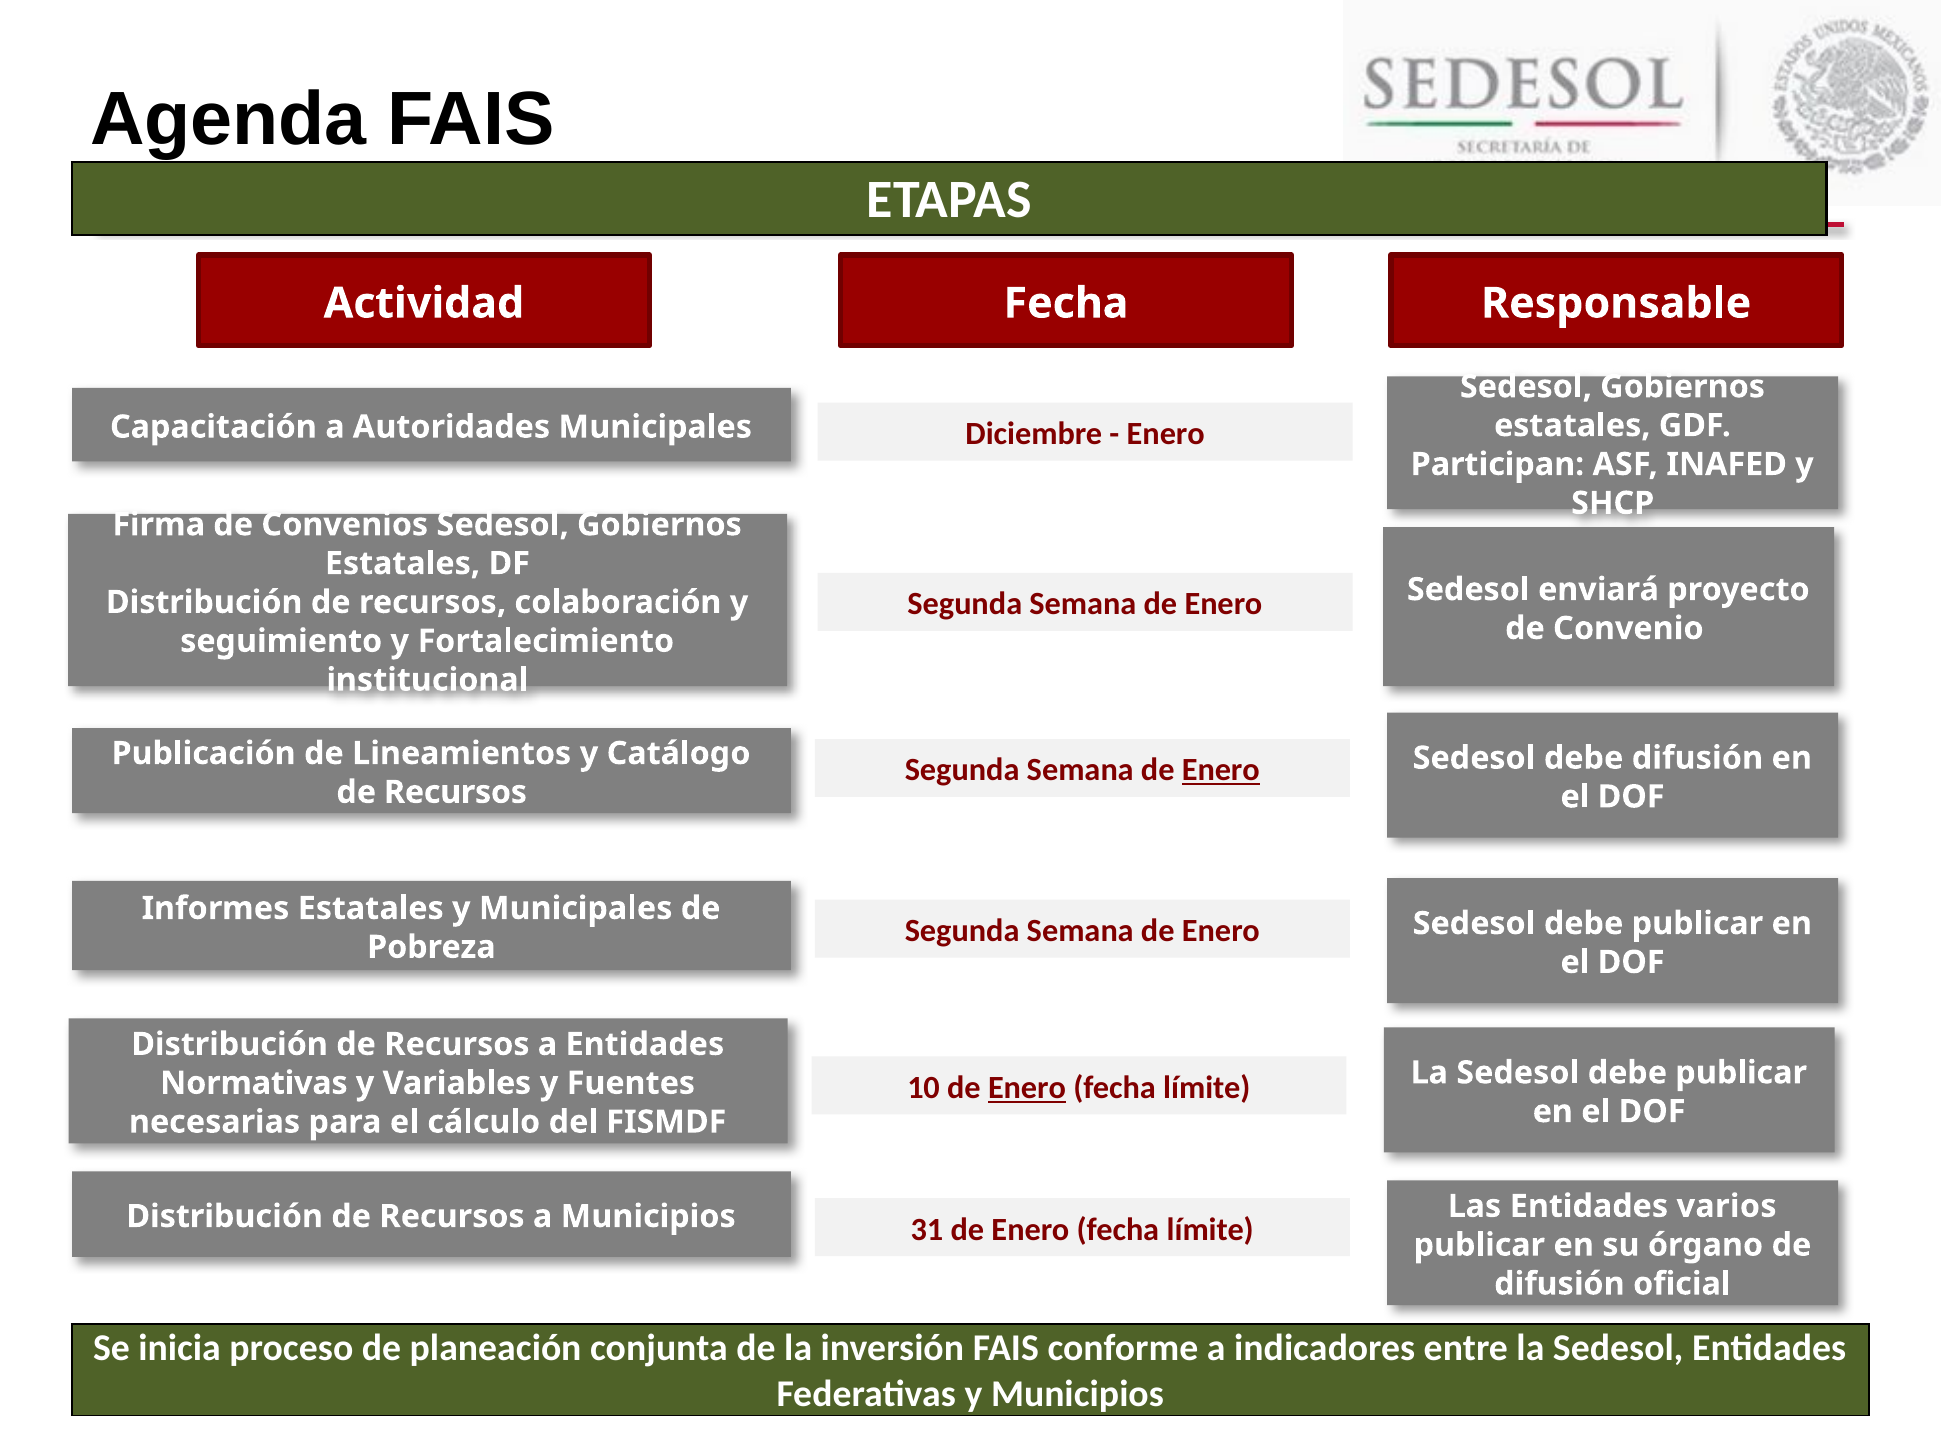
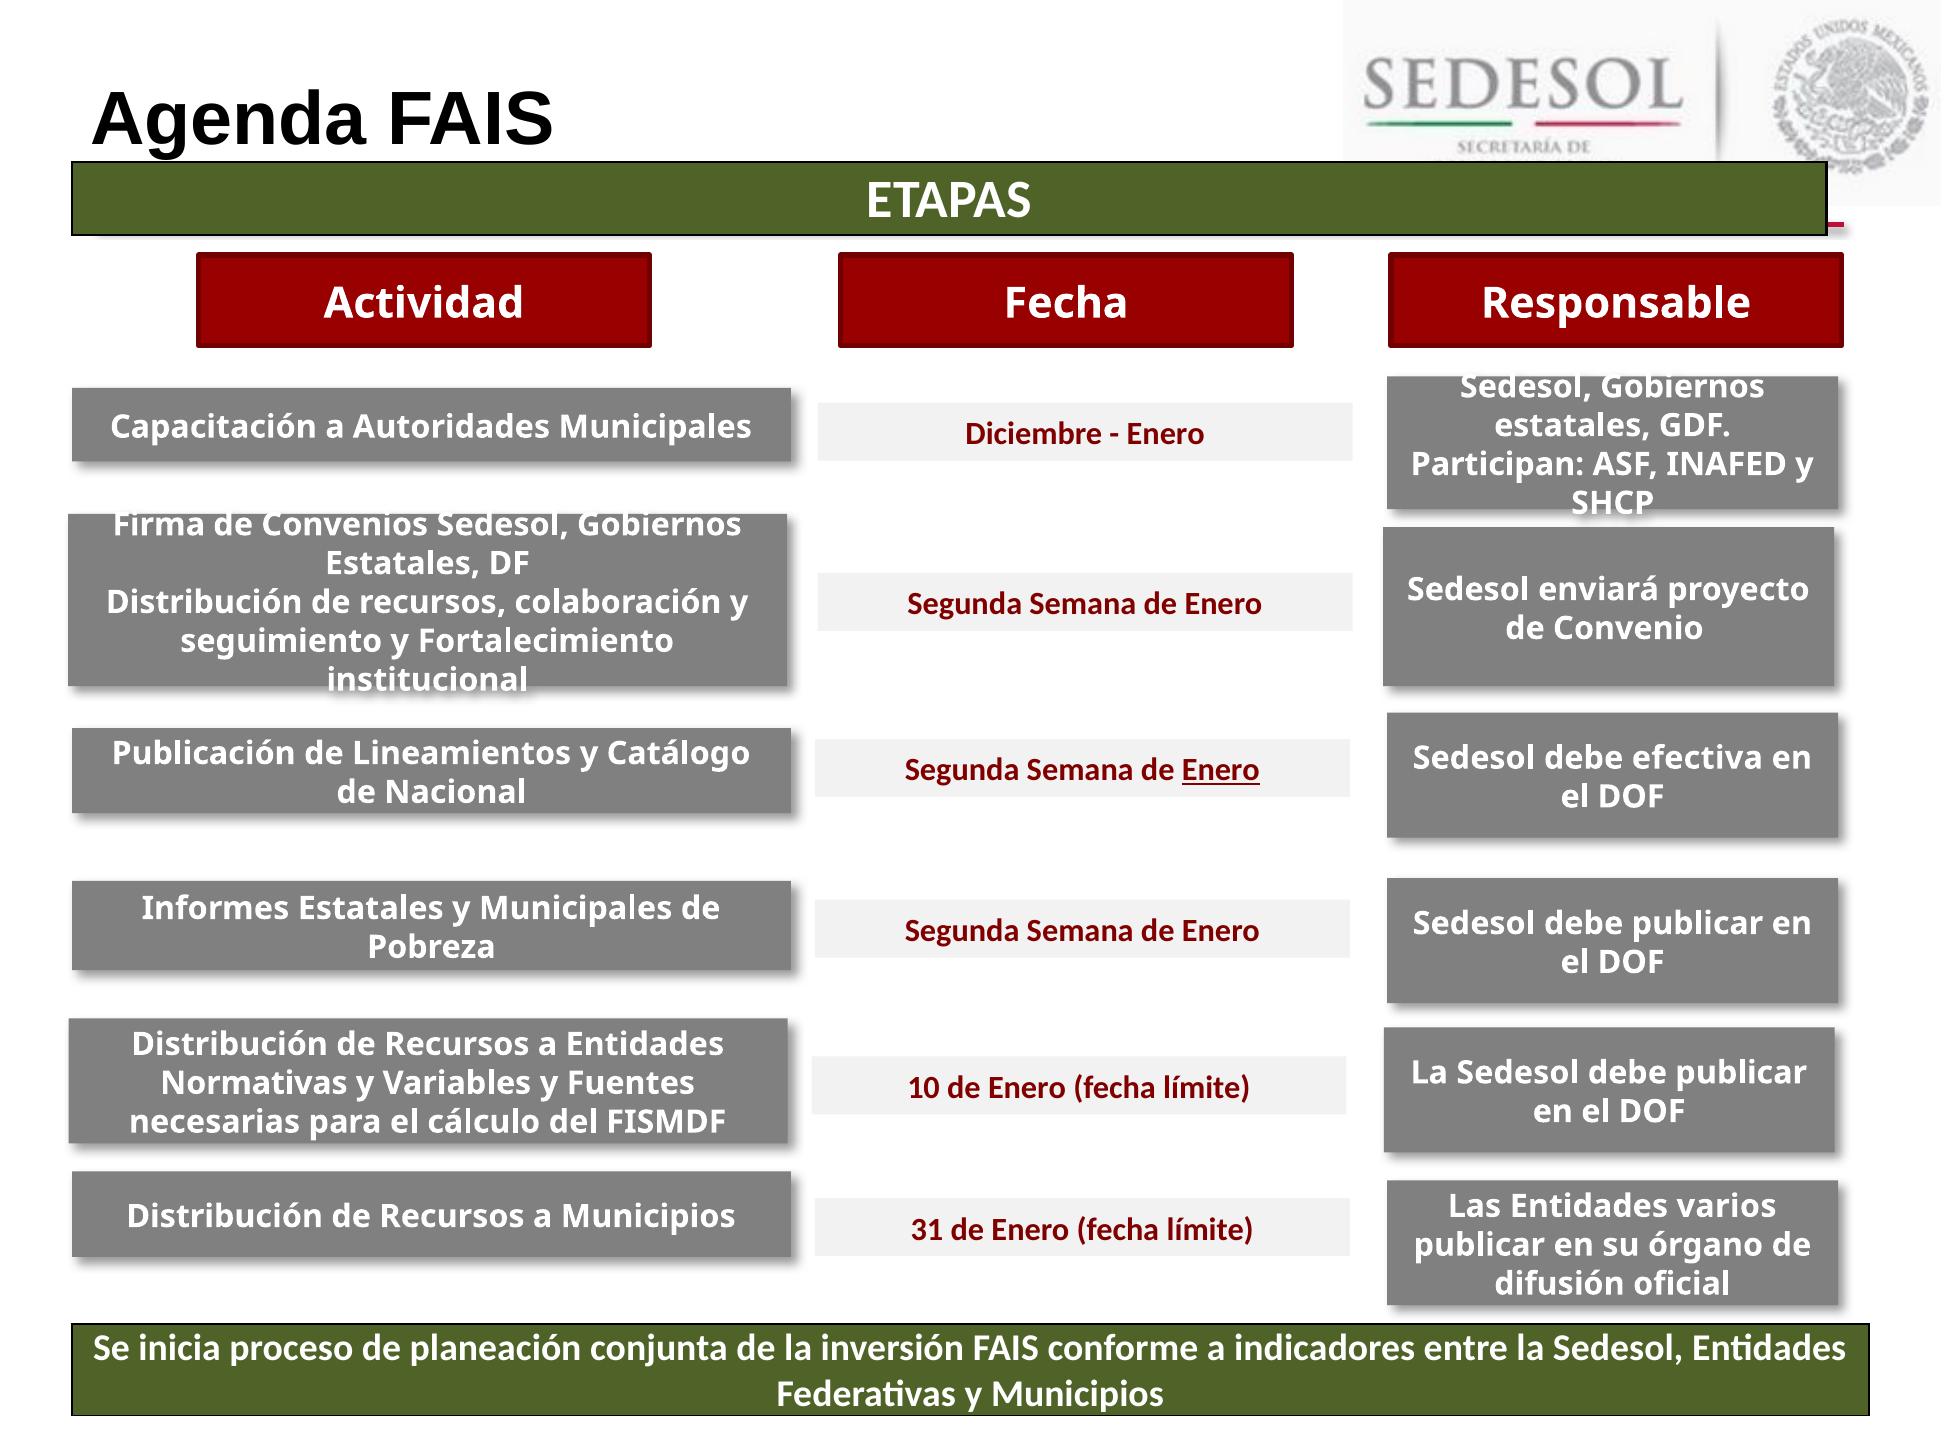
debe difusión: difusión -> efectiva
Recursos at (455, 792): Recursos -> Nacional
Enero at (1027, 1087) underline: present -> none
